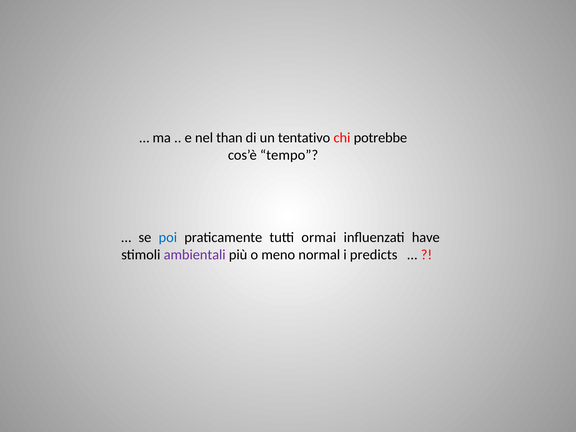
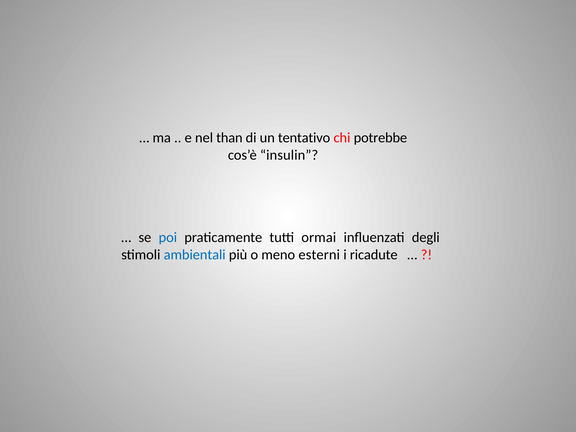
tempo: tempo -> insulin
have: have -> degli
ambientali colour: purple -> blue
normal: normal -> esterni
predicts: predicts -> ricadute
